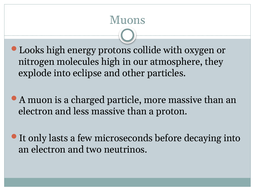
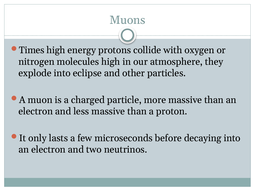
Looks: Looks -> Times
